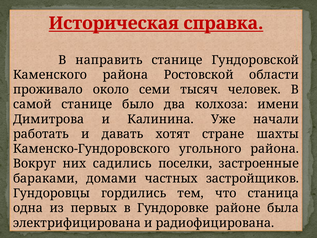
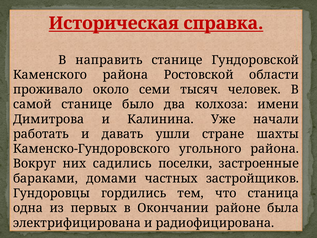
хотят: хотят -> ушли
Гундоровке: Гундоровке -> Окончании
